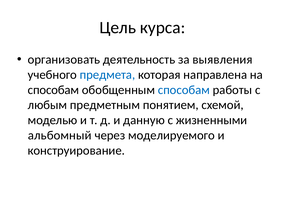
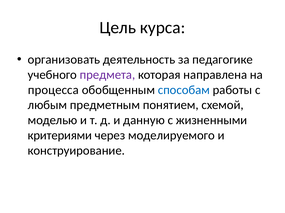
выявления: выявления -> педагогике
предмета colour: blue -> purple
способам at (53, 90): способам -> процесса
альбомный: альбомный -> критериями
